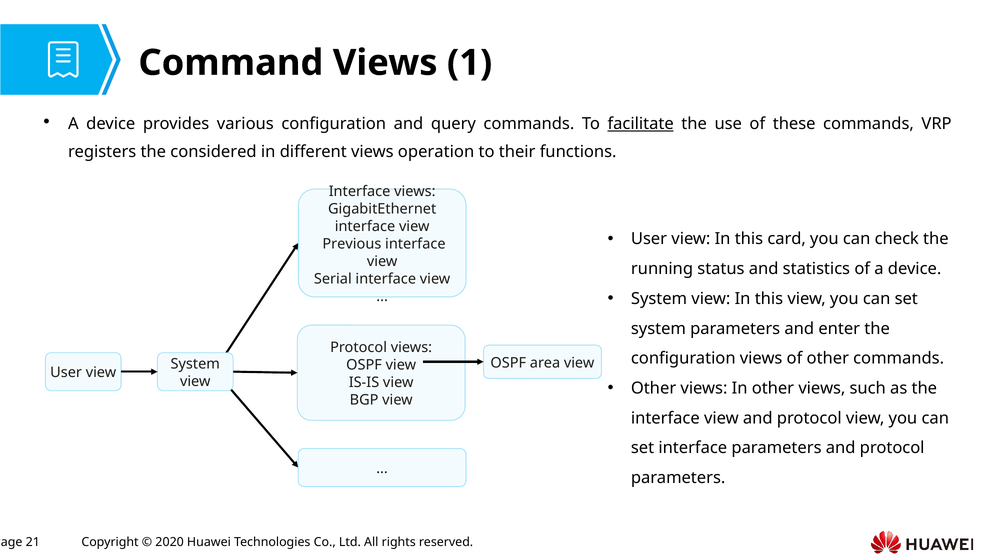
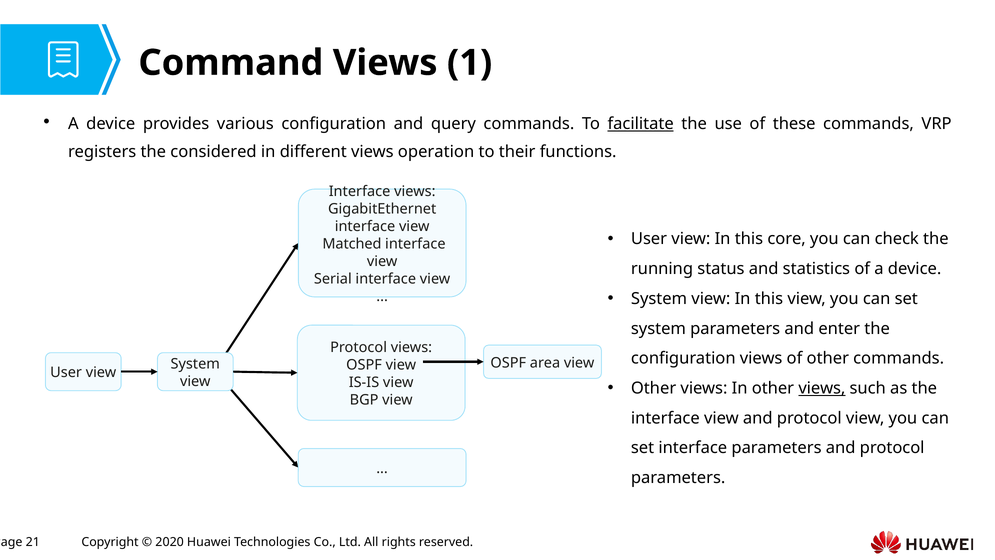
card: card -> core
Previous: Previous -> Matched
views at (822, 388) underline: none -> present
